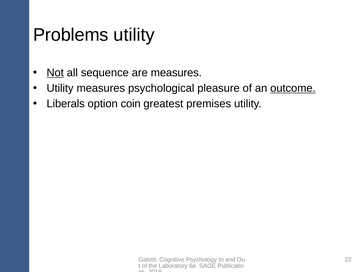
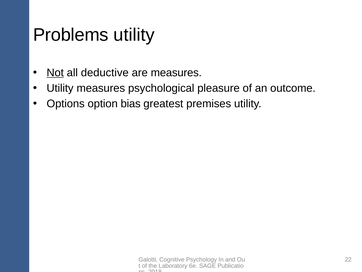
sequence: sequence -> deductive
outcome underline: present -> none
Liberals: Liberals -> Options
coin: coin -> bias
